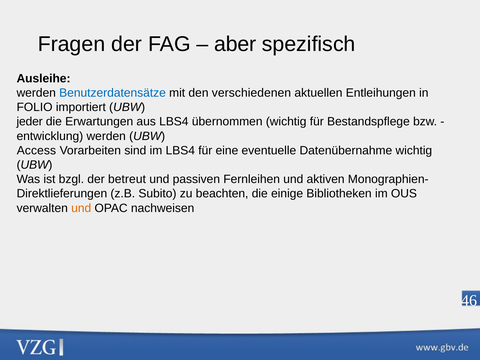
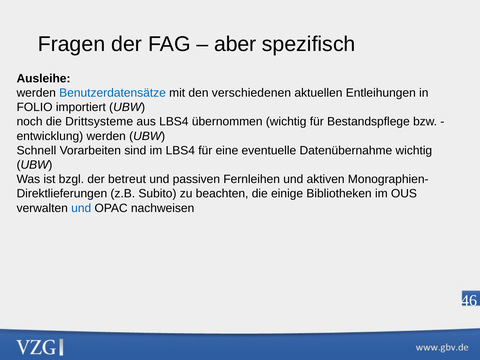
jeder: jeder -> noch
Erwartungen: Erwartungen -> Drittsysteme
Access: Access -> Schnell
und at (81, 208) colour: orange -> blue
